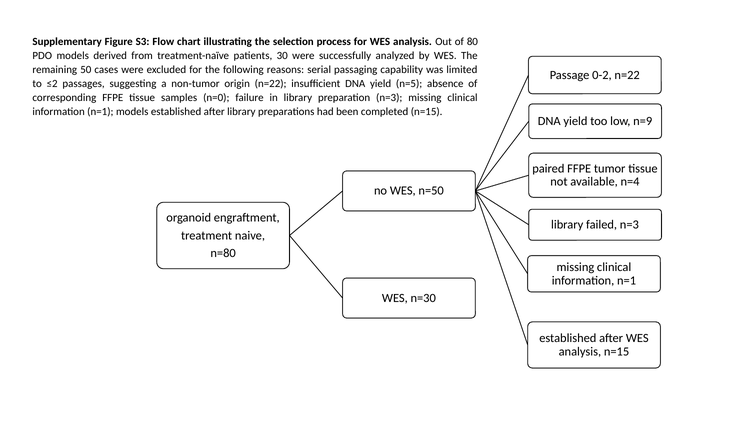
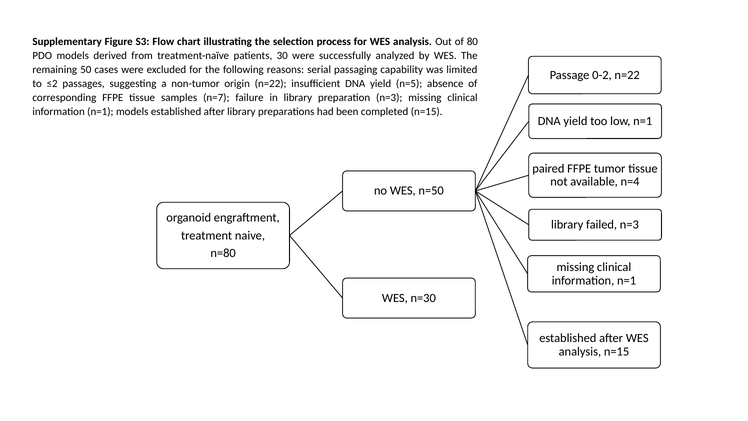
n=0: n=0 -> n=7
n=9 at (643, 121): n=9 -> n=1
